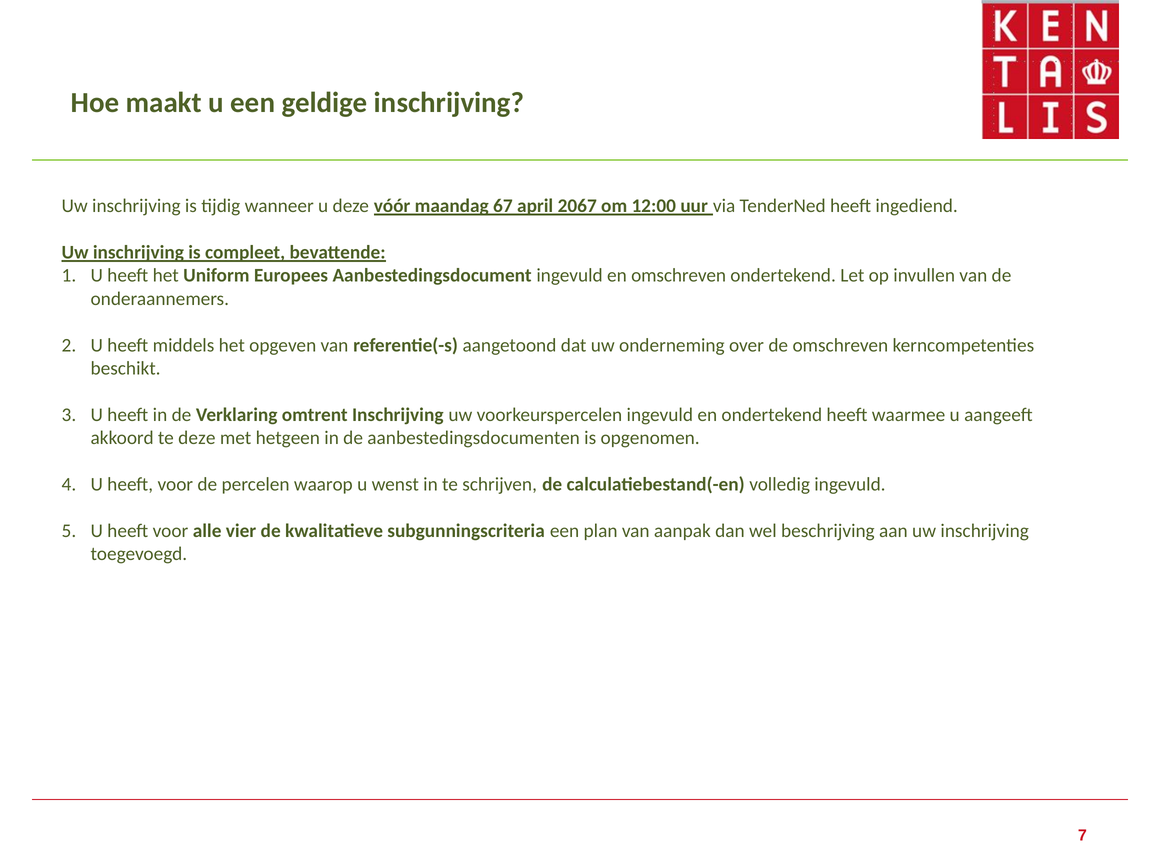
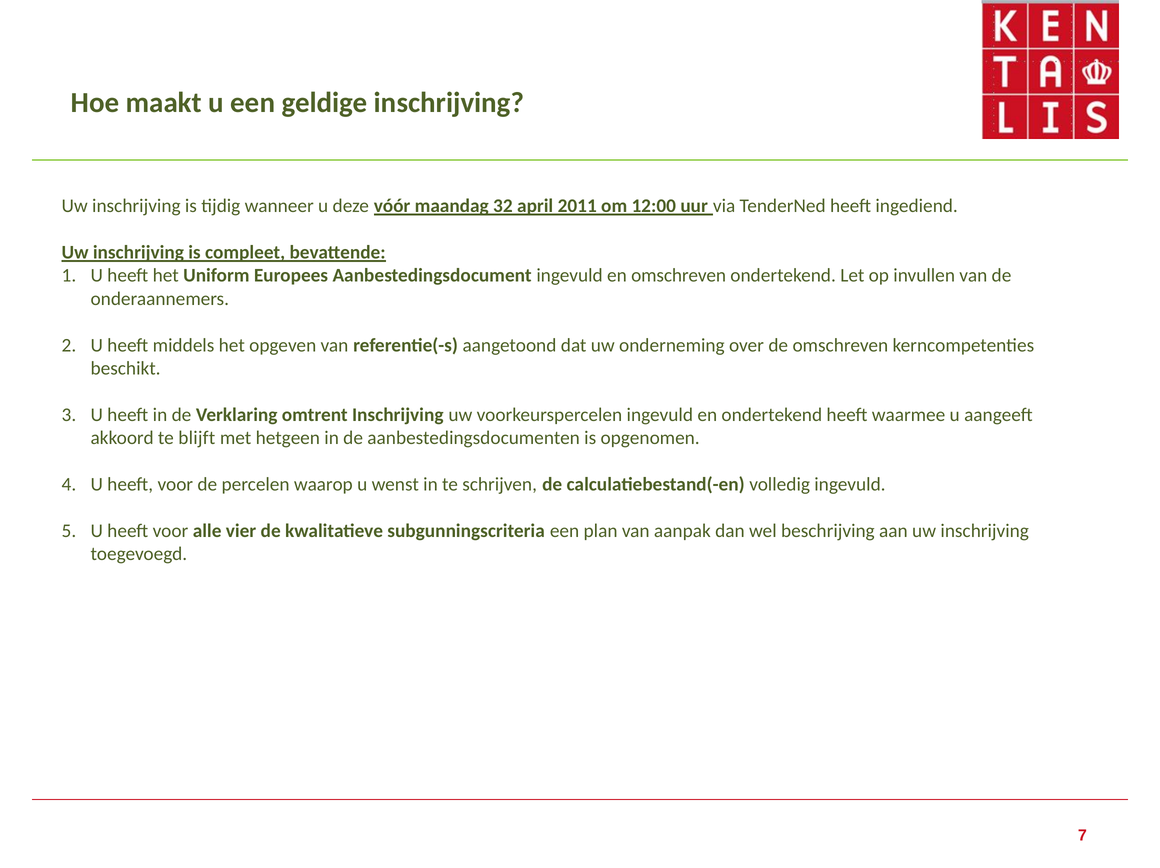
67: 67 -> 32
2067: 2067 -> 2011
te deze: deze -> blijft
